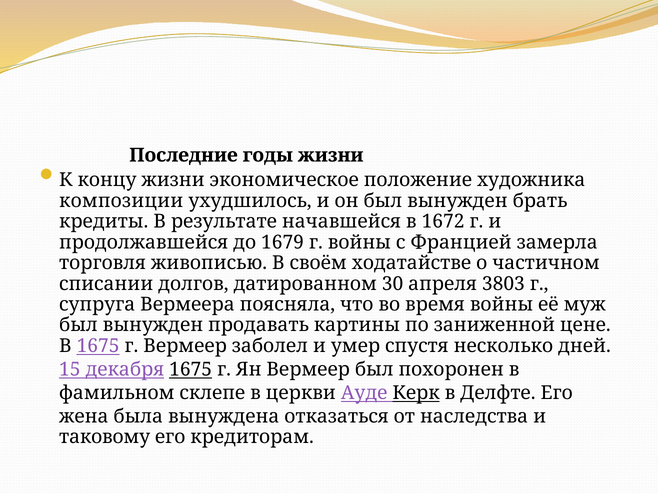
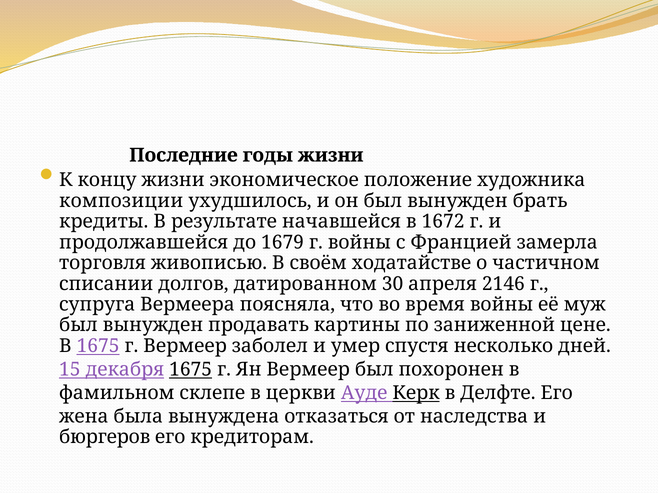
3803: 3803 -> 2146
таковому: таковому -> бюргеров
